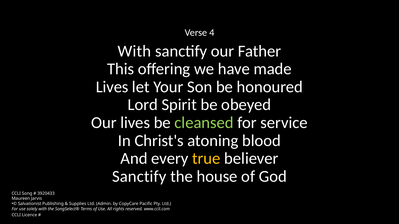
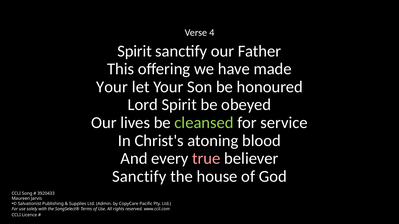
With at (134, 51): With -> Spirit
Lives at (112, 87): Lives -> Your
true colour: yellow -> pink
